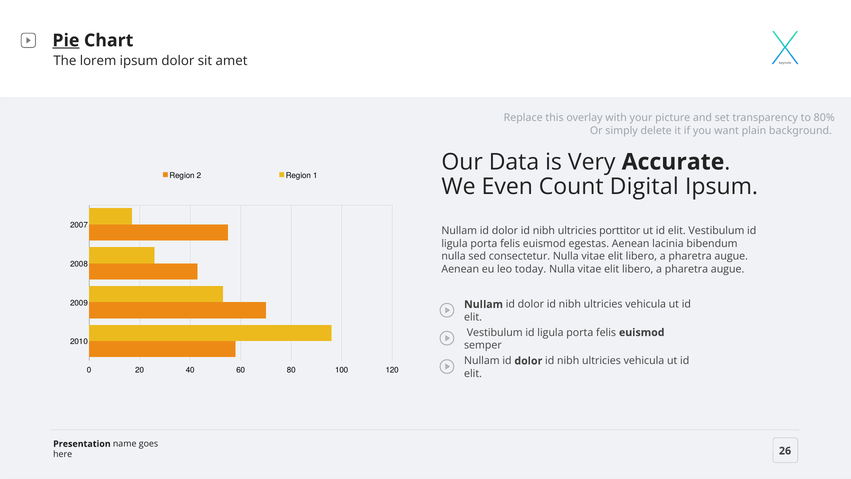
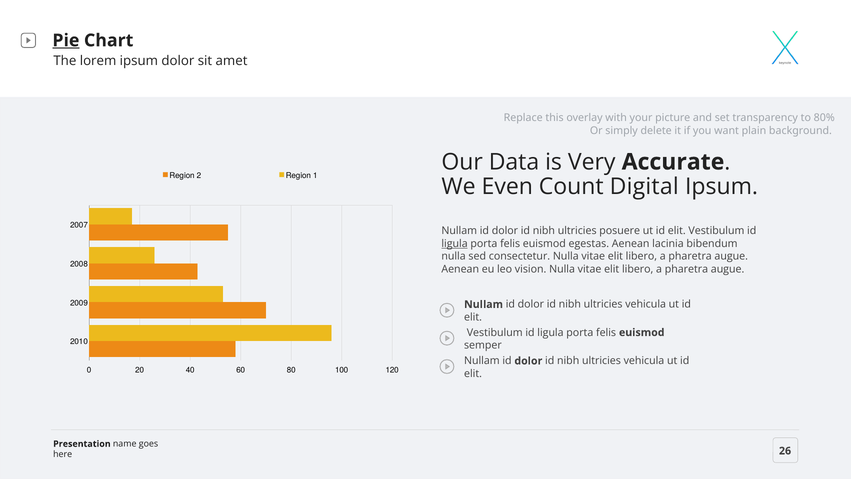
porttitor: porttitor -> posuere
ligula at (455, 243) underline: none -> present
today: today -> vision
